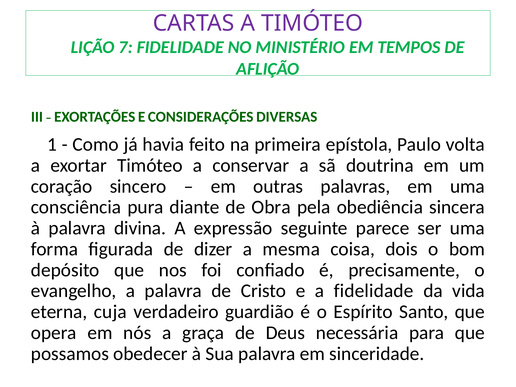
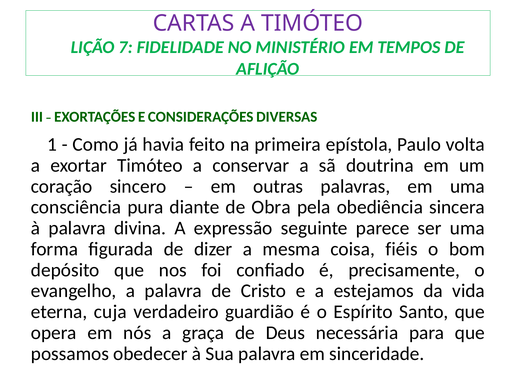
dois: dois -> fiéis
a fidelidade: fidelidade -> estejamos
